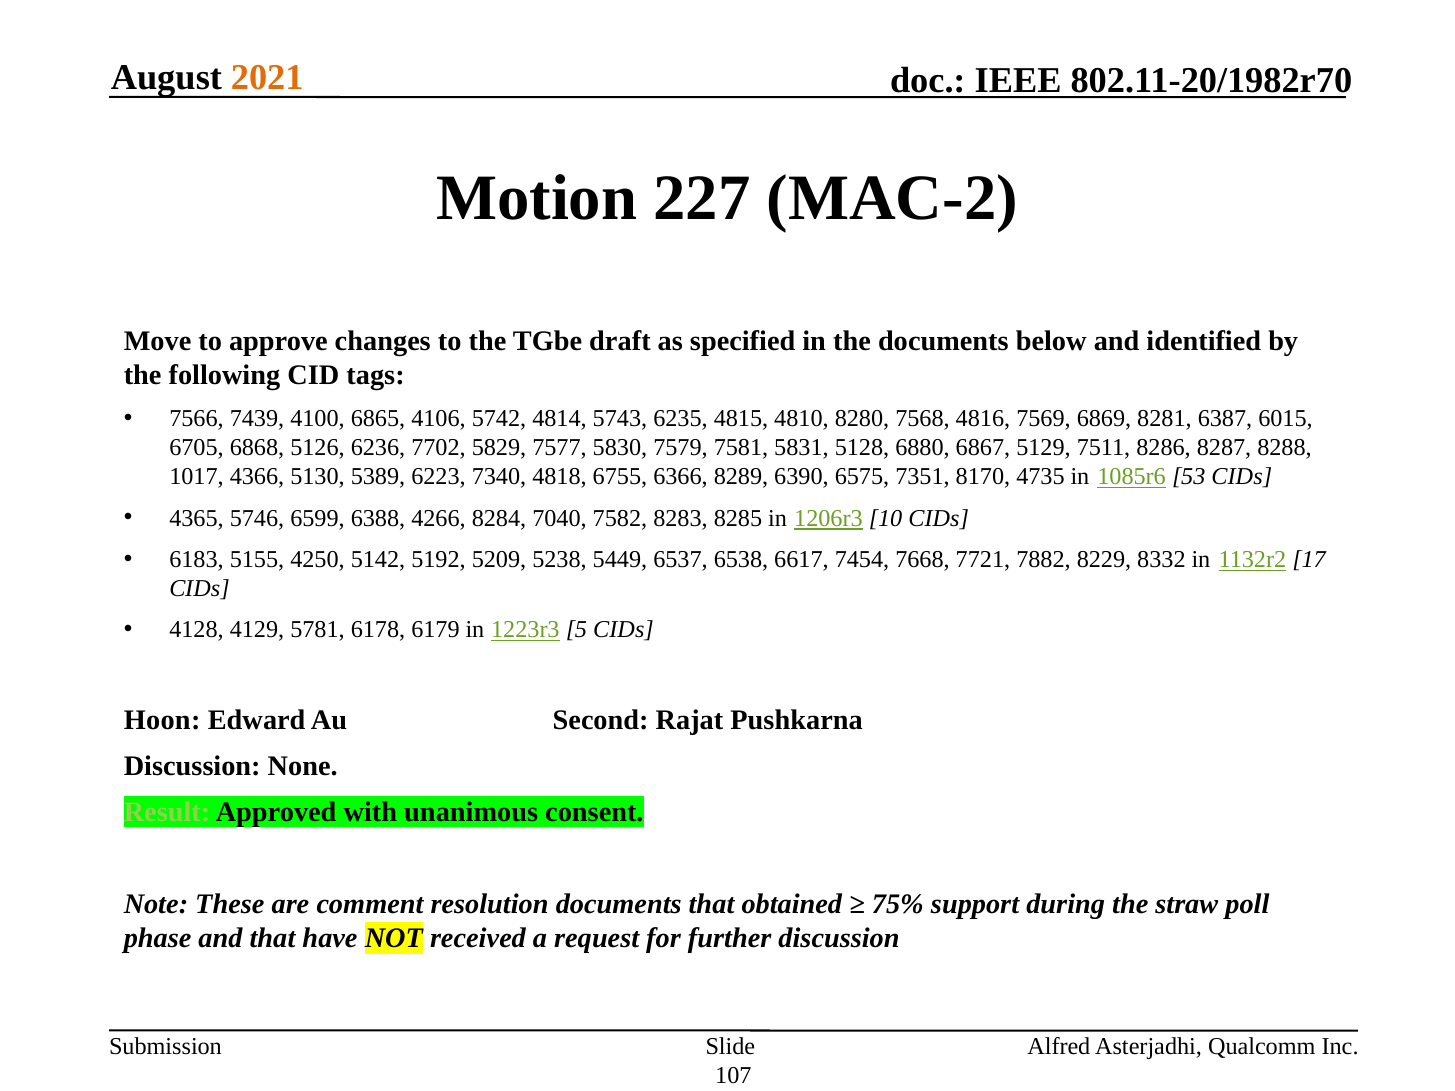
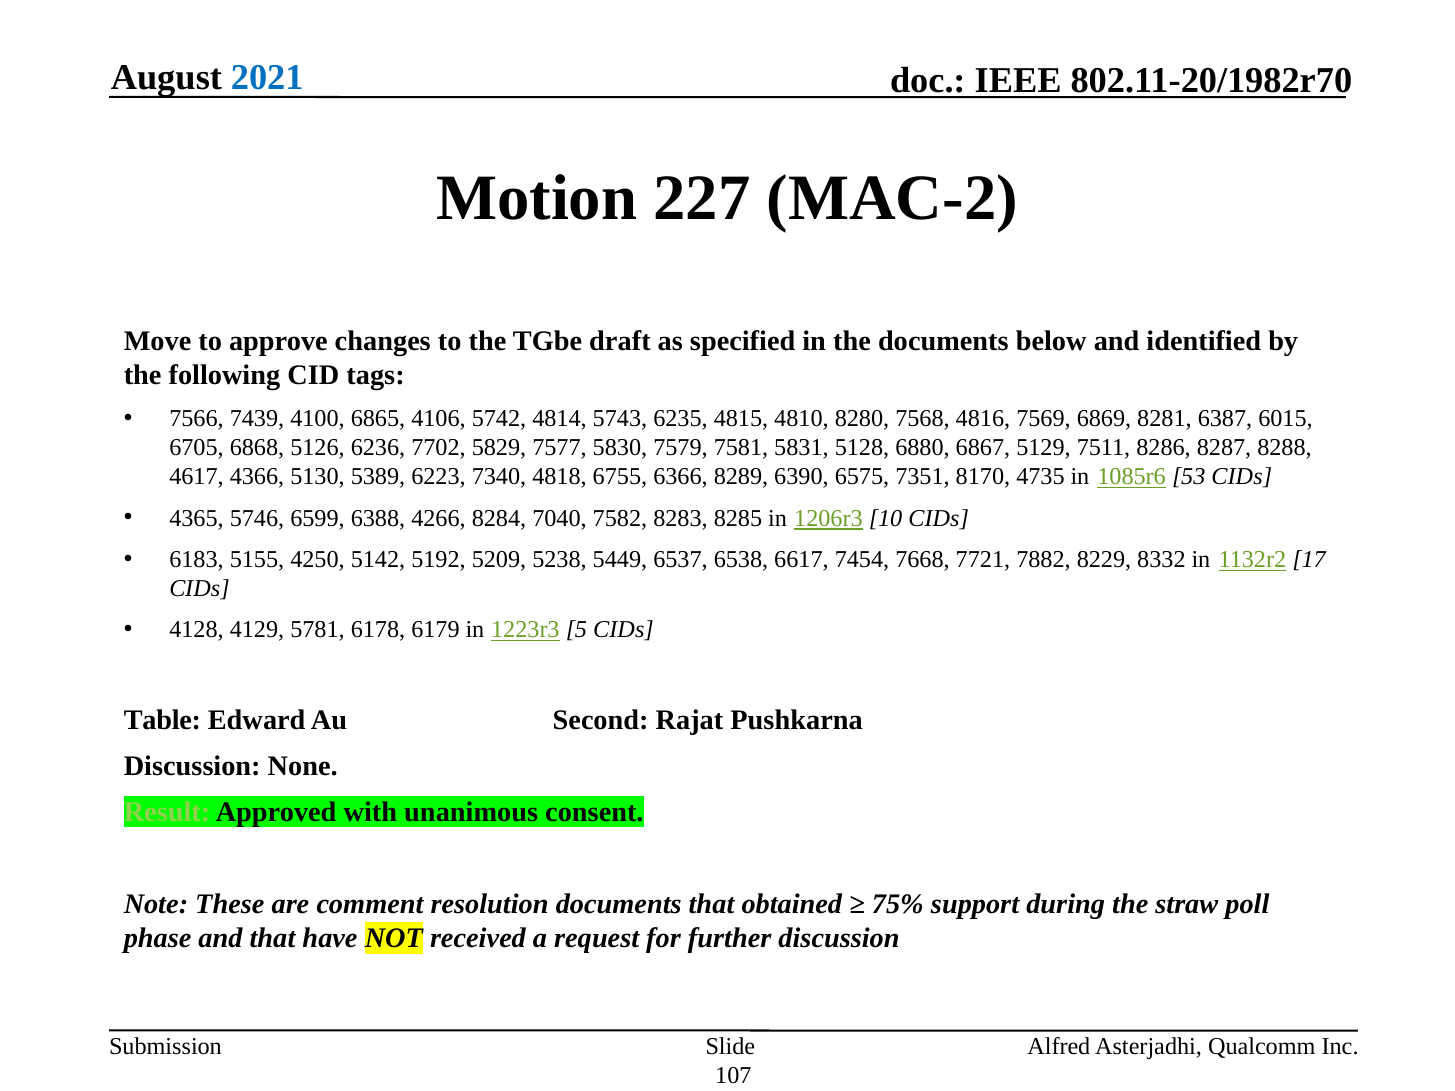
2021 colour: orange -> blue
1017: 1017 -> 4617
Hoon: Hoon -> Table
